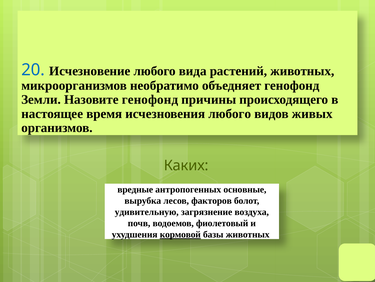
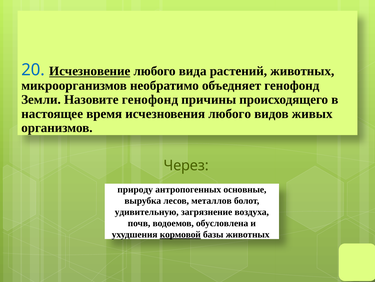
Исчезновение underline: none -> present
Каких: Каких -> Через
вредные: вредные -> природу
факторов: факторов -> металлов
фиолетовый: фиолетовый -> обусловлена
